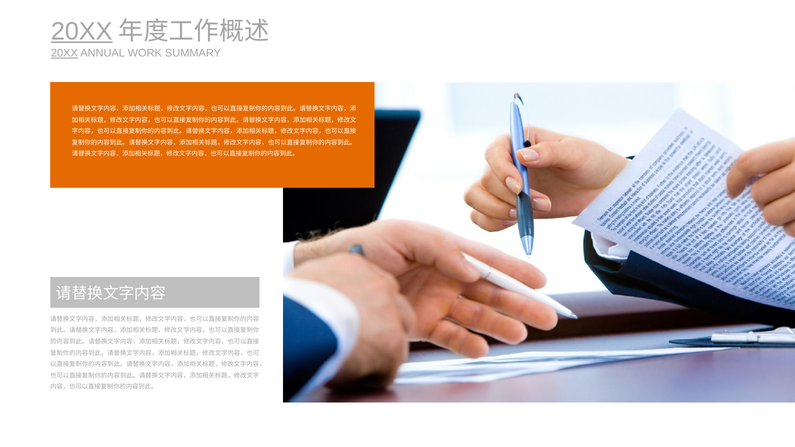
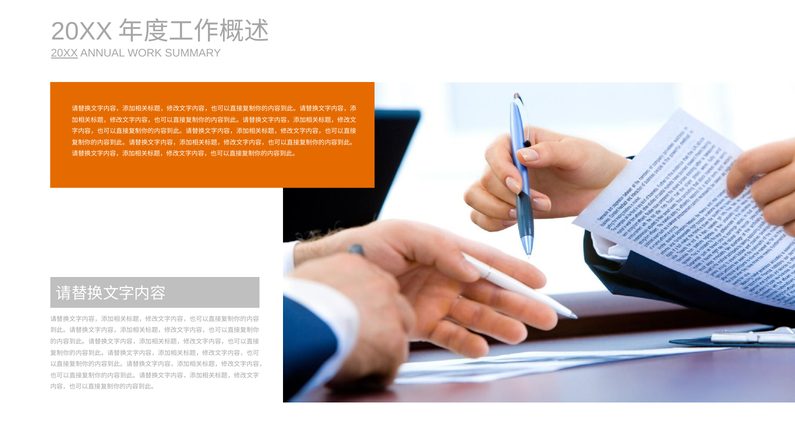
20XX at (82, 31) underline: present -> none
